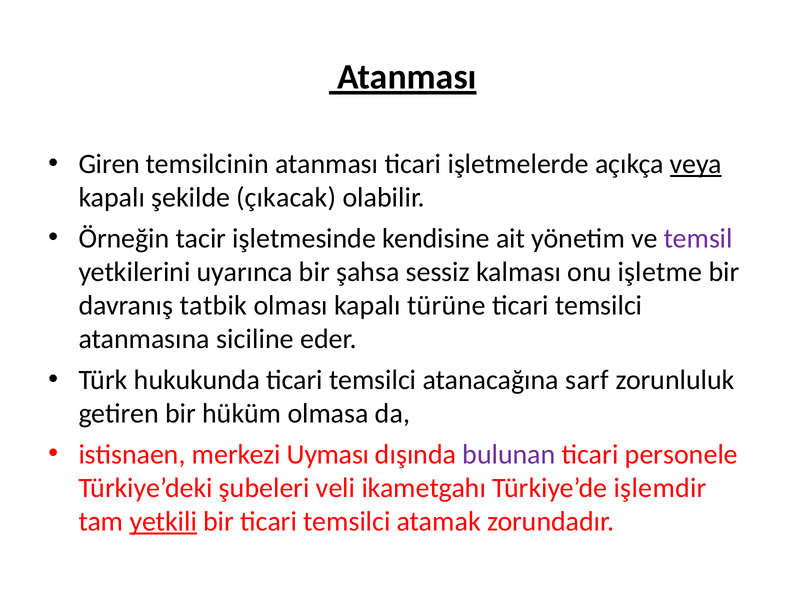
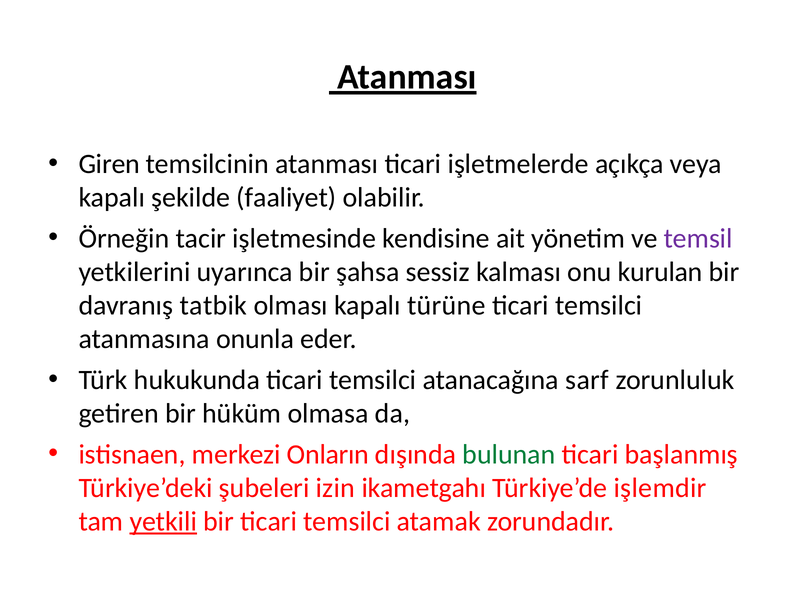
veya underline: present -> none
çıkacak: çıkacak -> faaliyet
işletme: işletme -> kurulan
siciline: siciline -> onunla
Uyması: Uyması -> Onların
bulunan colour: purple -> green
personele: personele -> başlanmış
veli: veli -> izin
